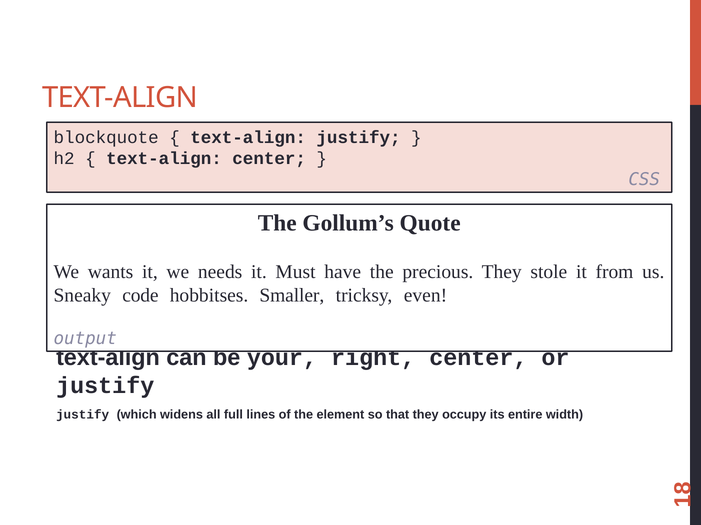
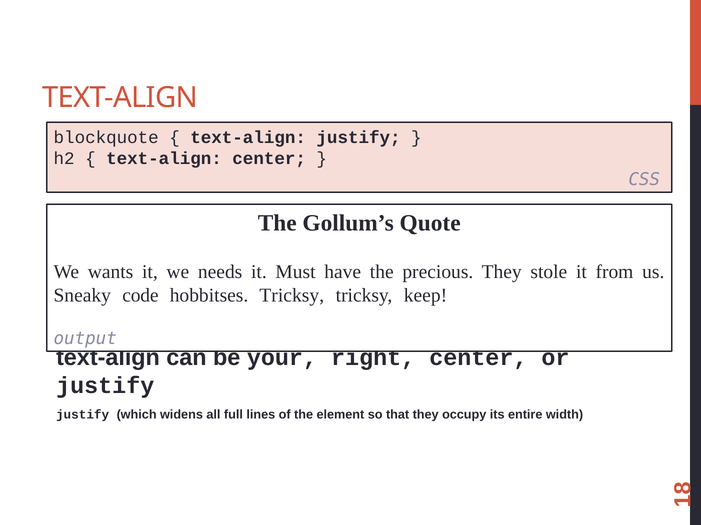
hobbitses Smaller: Smaller -> Tricksy
even: even -> keep
